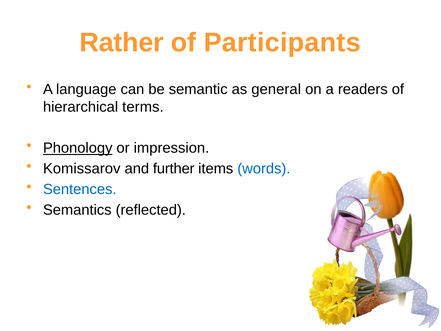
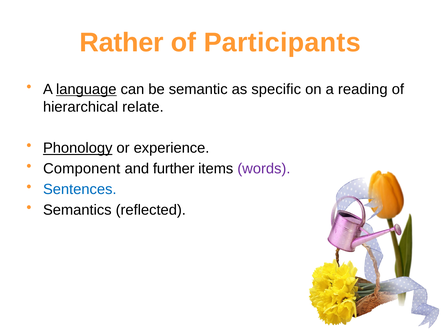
language underline: none -> present
general: general -> specific
readers: readers -> reading
terms: terms -> relate
impression: impression -> experience
Komissarov: Komissarov -> Component
words colour: blue -> purple
